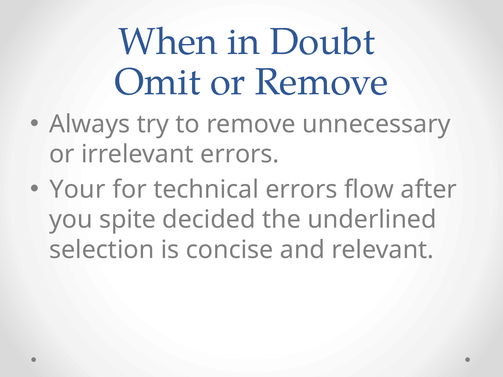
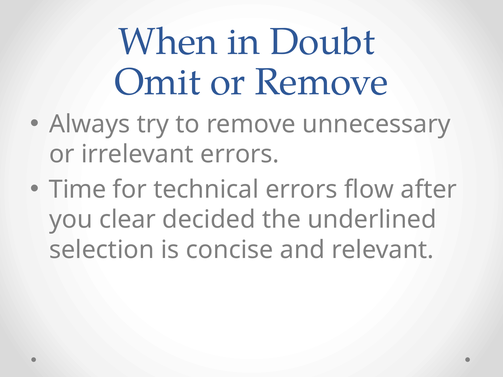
Your: Your -> Time
spite: spite -> clear
